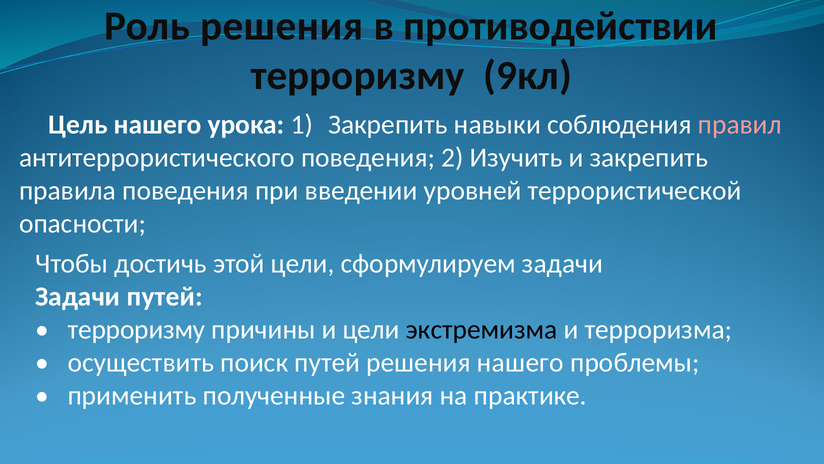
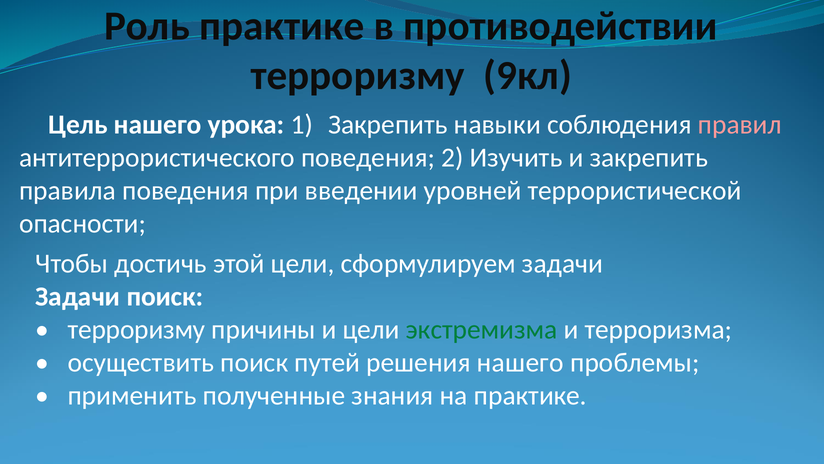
Роль решения: решения -> практике
Задачи путей: путей -> поиск
экстремизма colour: black -> green
